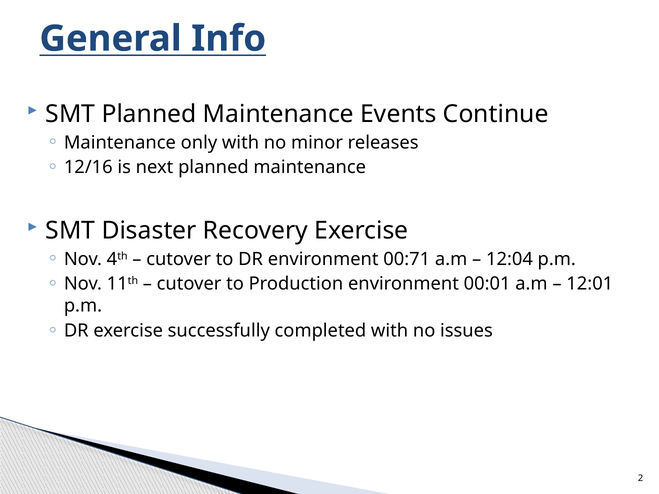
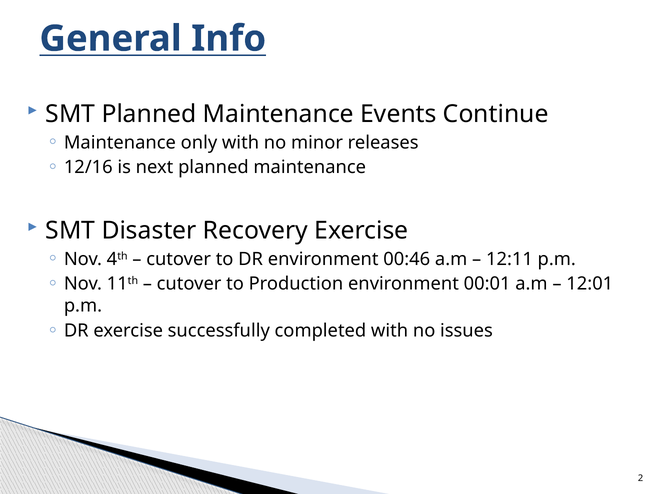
00:71: 00:71 -> 00:46
12:04: 12:04 -> 12:11
